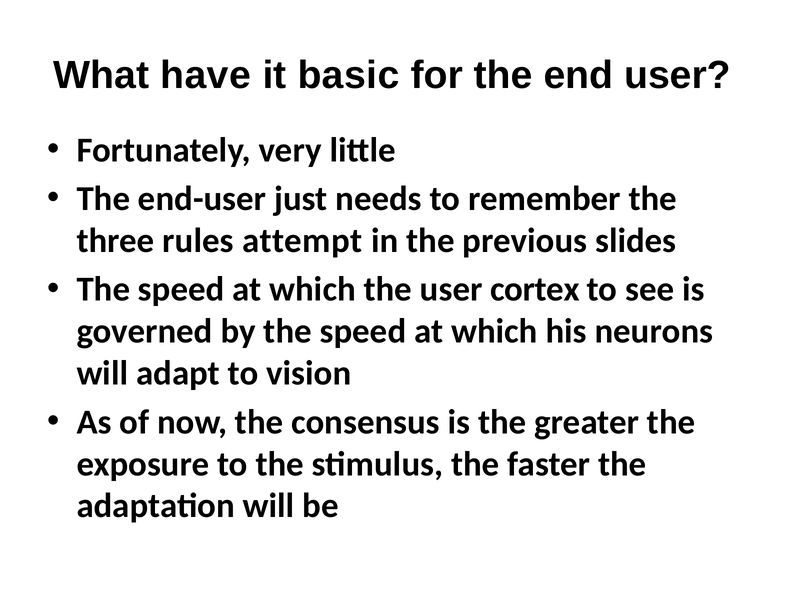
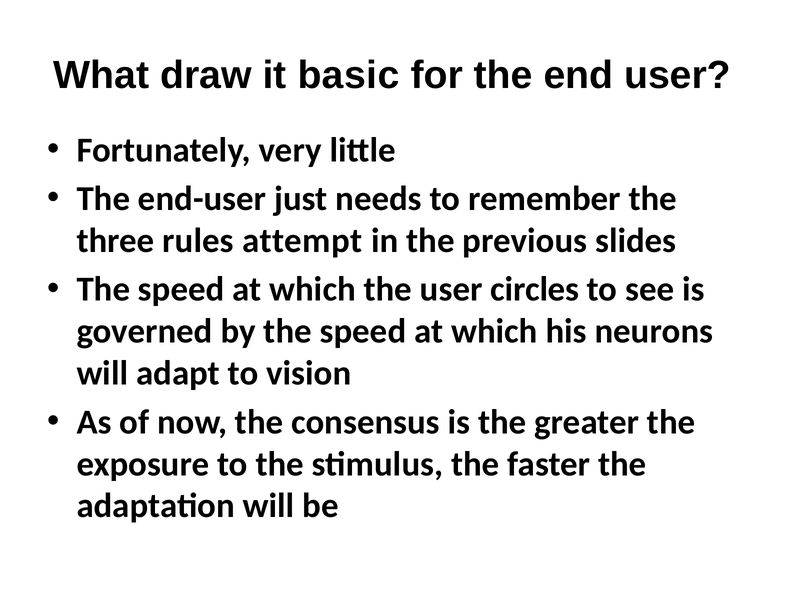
have: have -> draw
cortex: cortex -> circles
